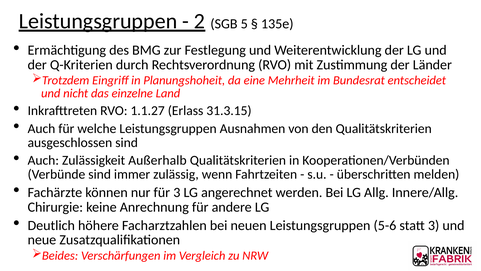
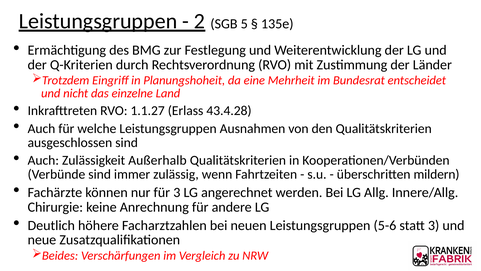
31.3.15: 31.3.15 -> 43.4.28
melden: melden -> mildern
